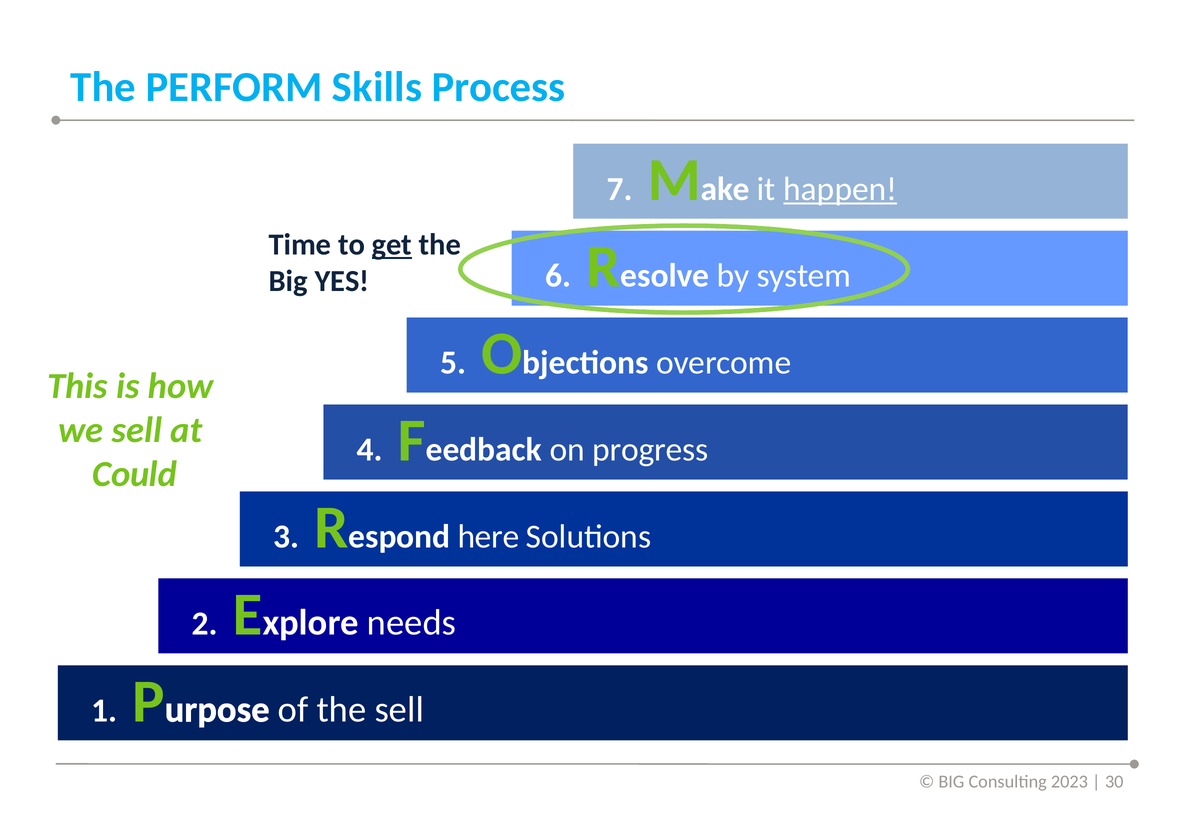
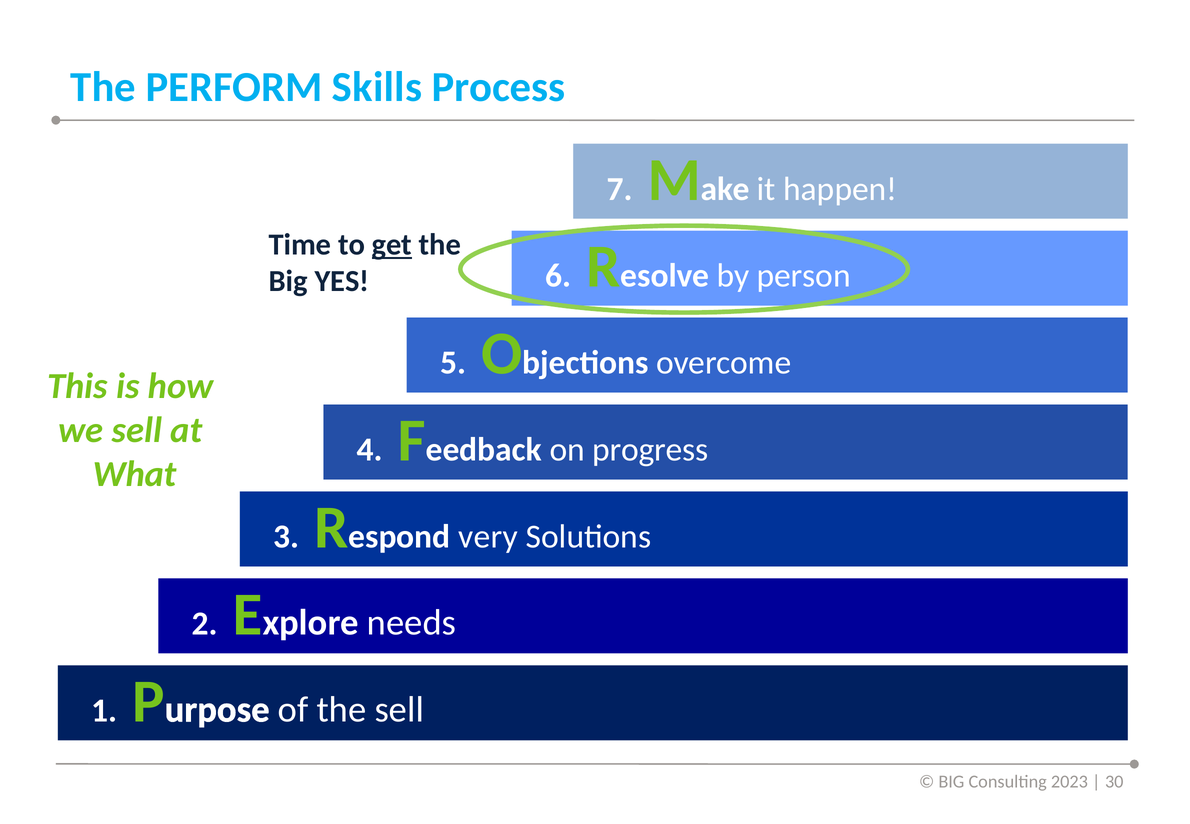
happen underline: present -> none
system: system -> person
Could: Could -> What
here: here -> very
